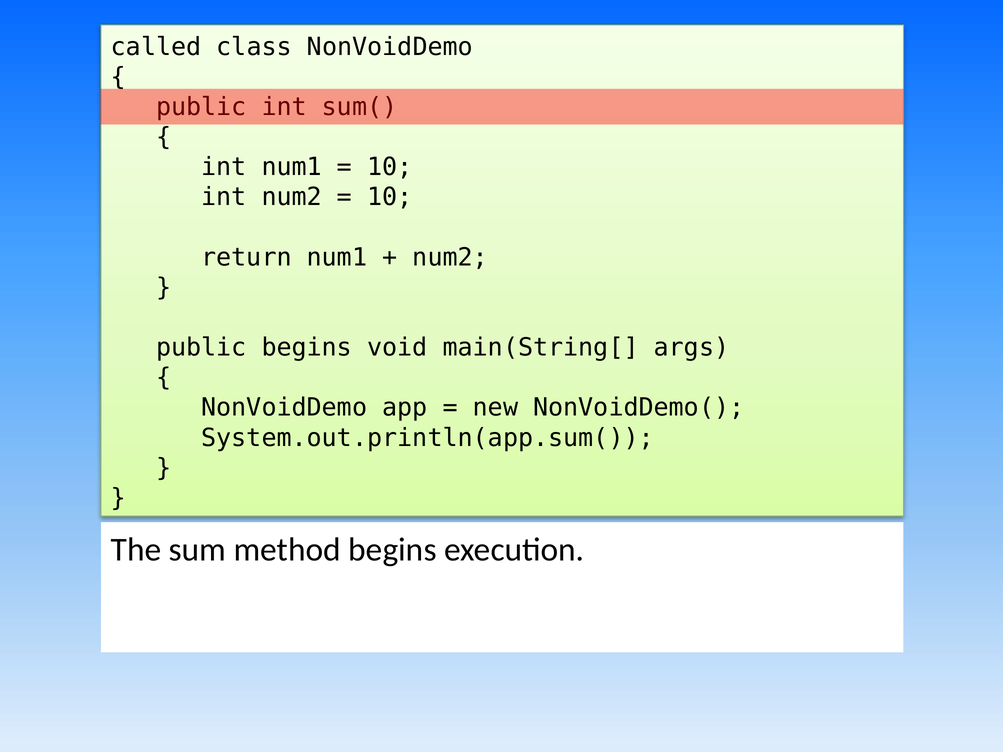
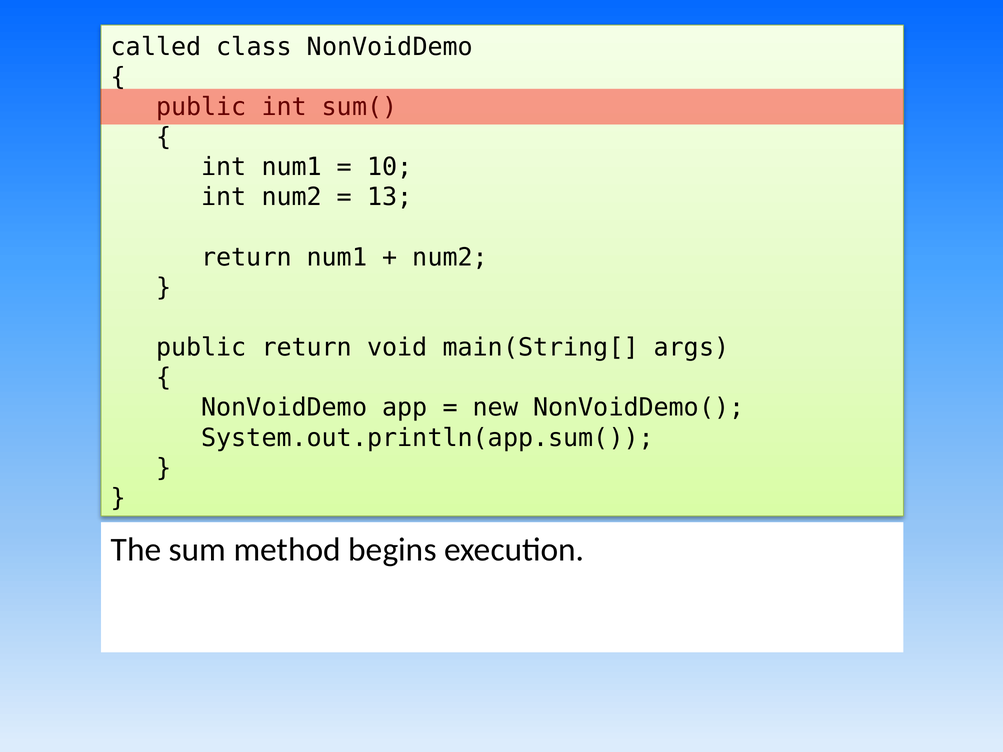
10 at (390, 197): 10 -> 13
public begins: begins -> return
